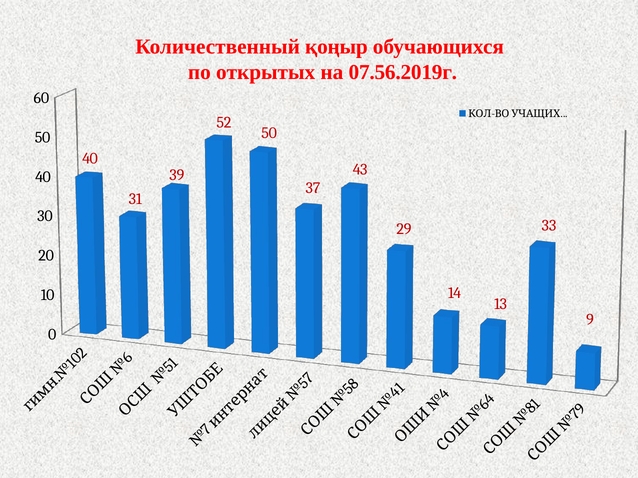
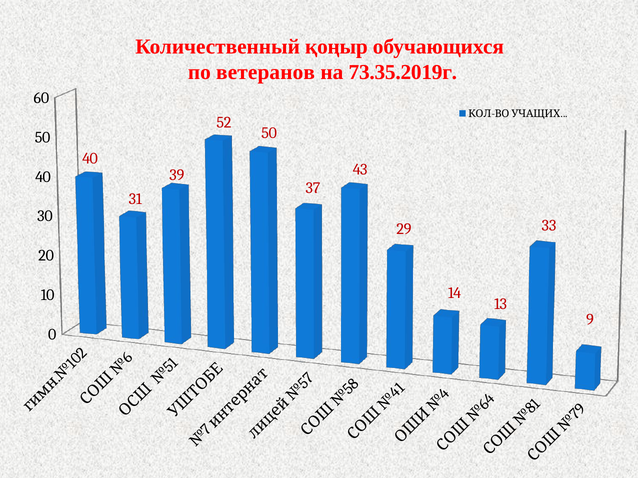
открытых: открытых -> ветеранов
07.56.2019г: 07.56.2019г -> 73.35.2019г
